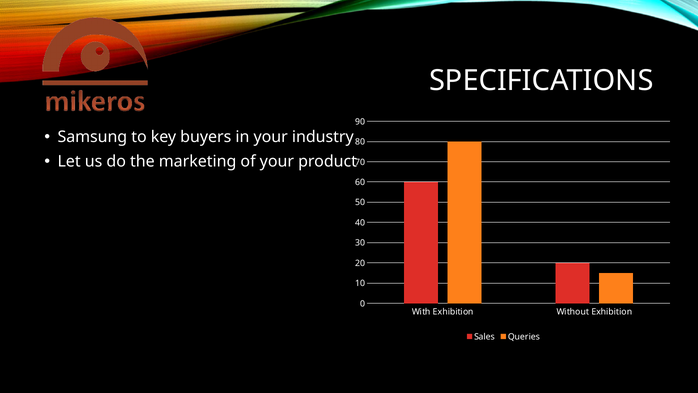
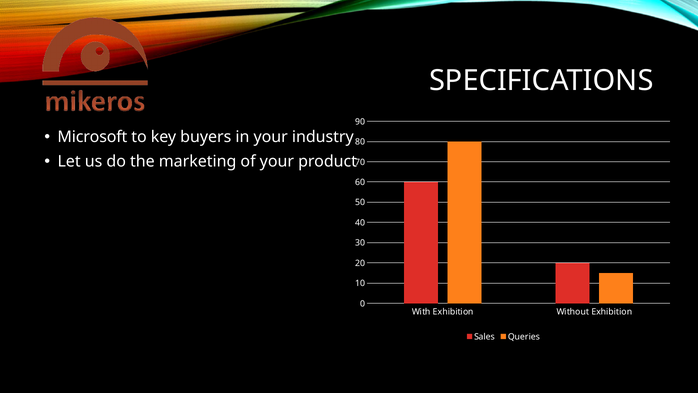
Samsung: Samsung -> Microsoft
